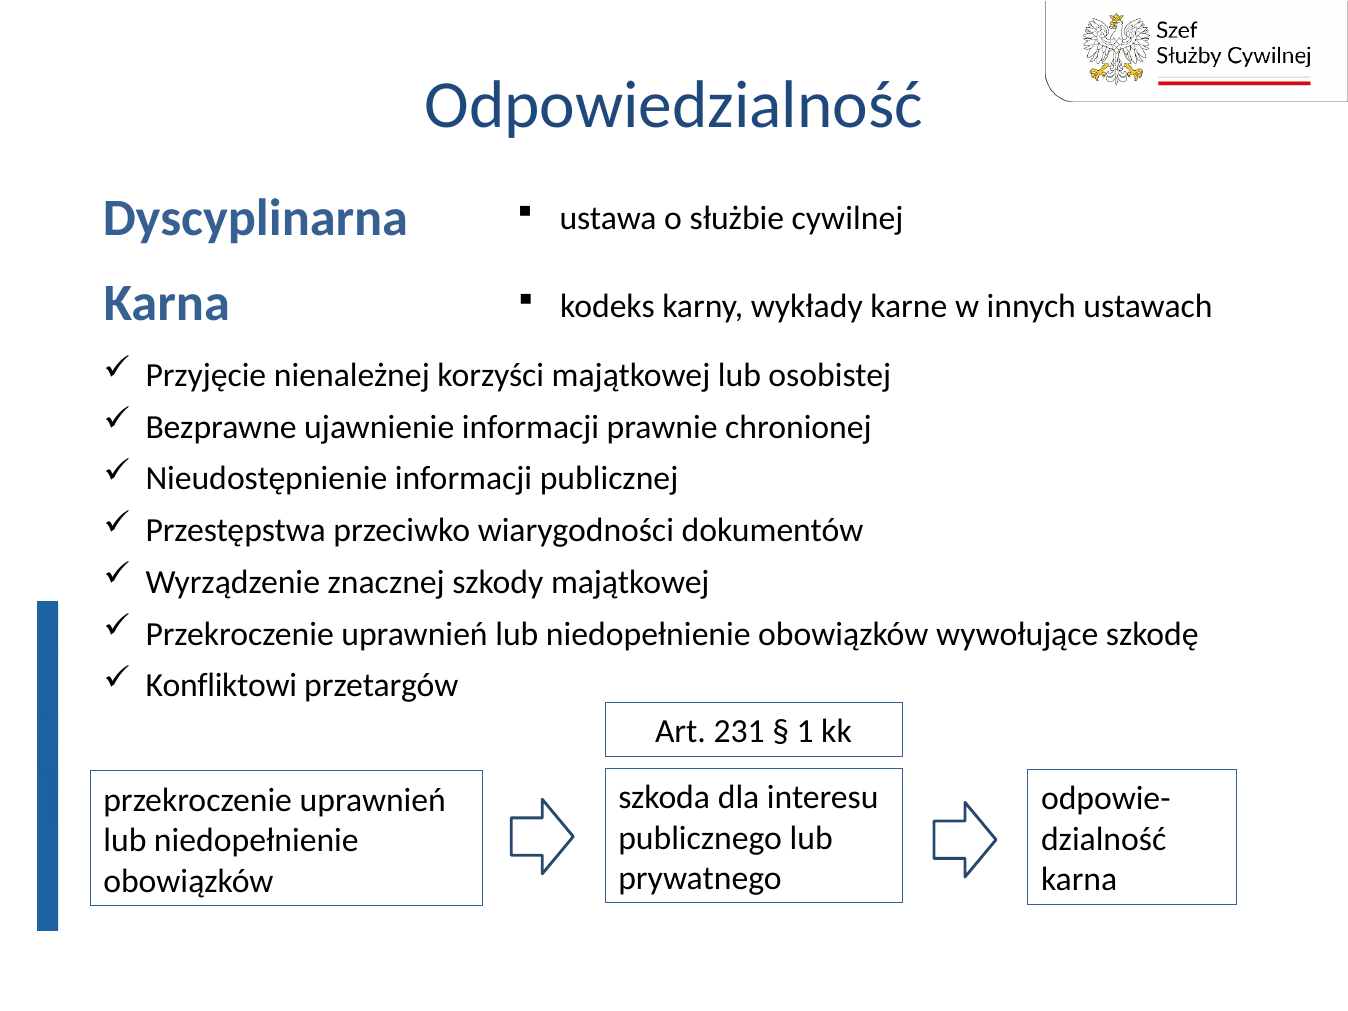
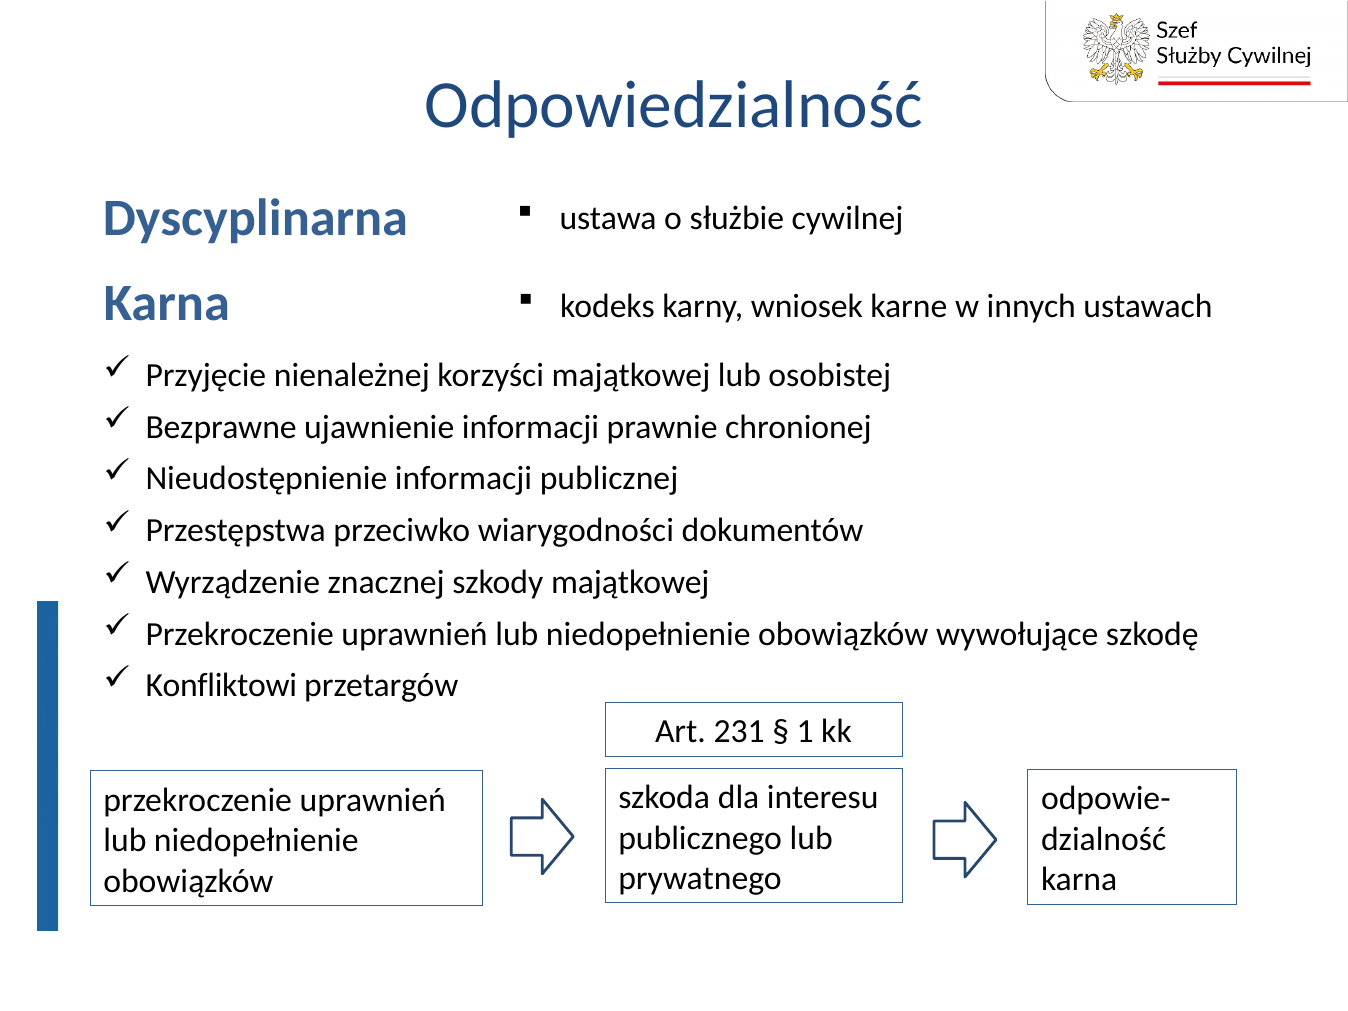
wykłady: wykłady -> wniosek
